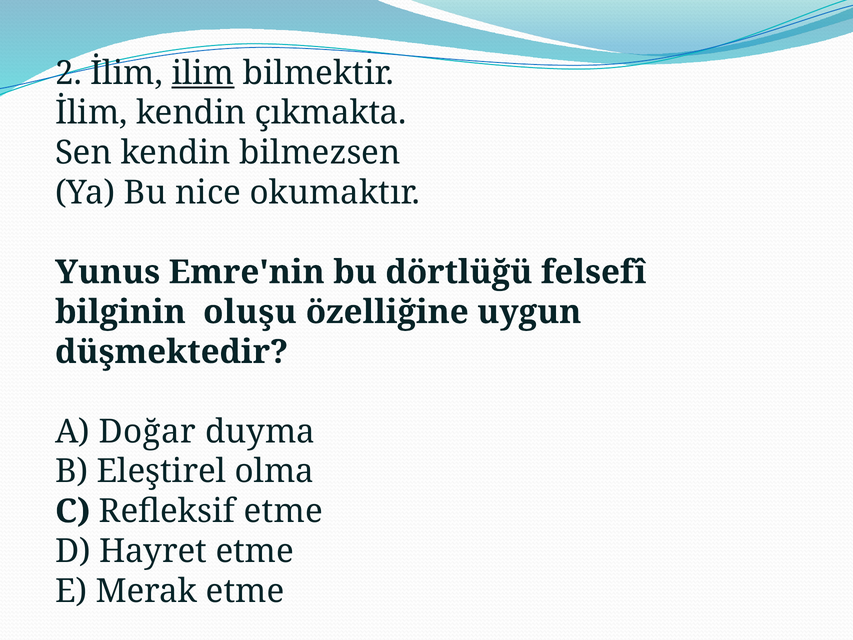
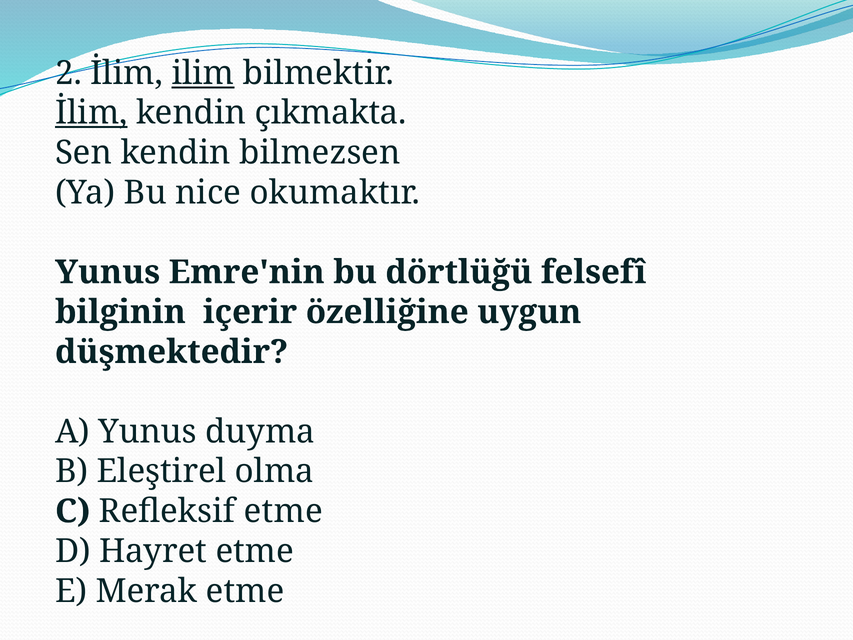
İlim at (91, 113) underline: none -> present
oluşu: oluşu -> içerir
A Doğar: Doğar -> Yunus
